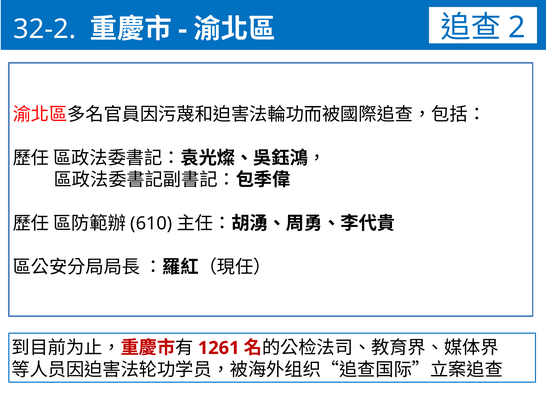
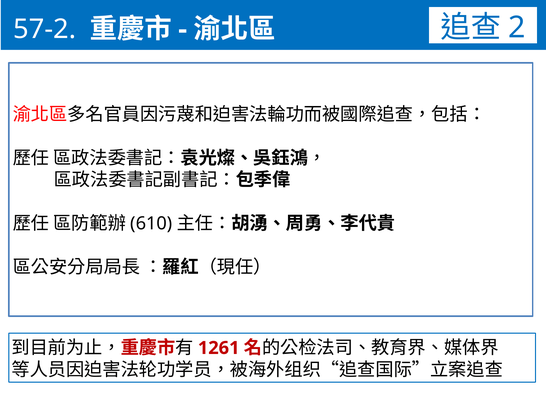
32-2: 32-2 -> 57-2
